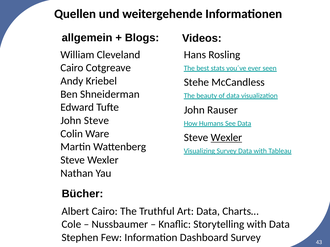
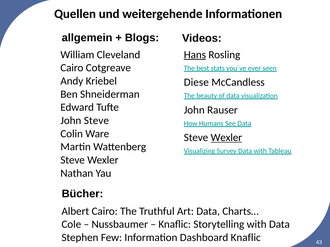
Hans underline: none -> present
Stehe: Stehe -> Diese
Dashboard Survey: Survey -> Knaflic
